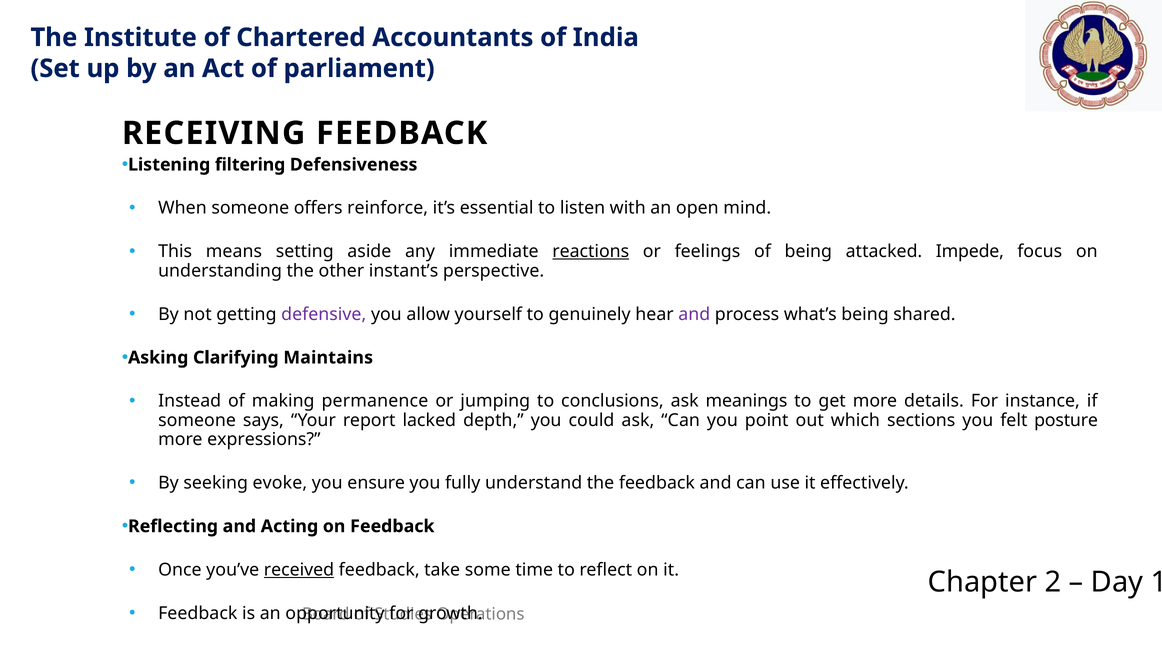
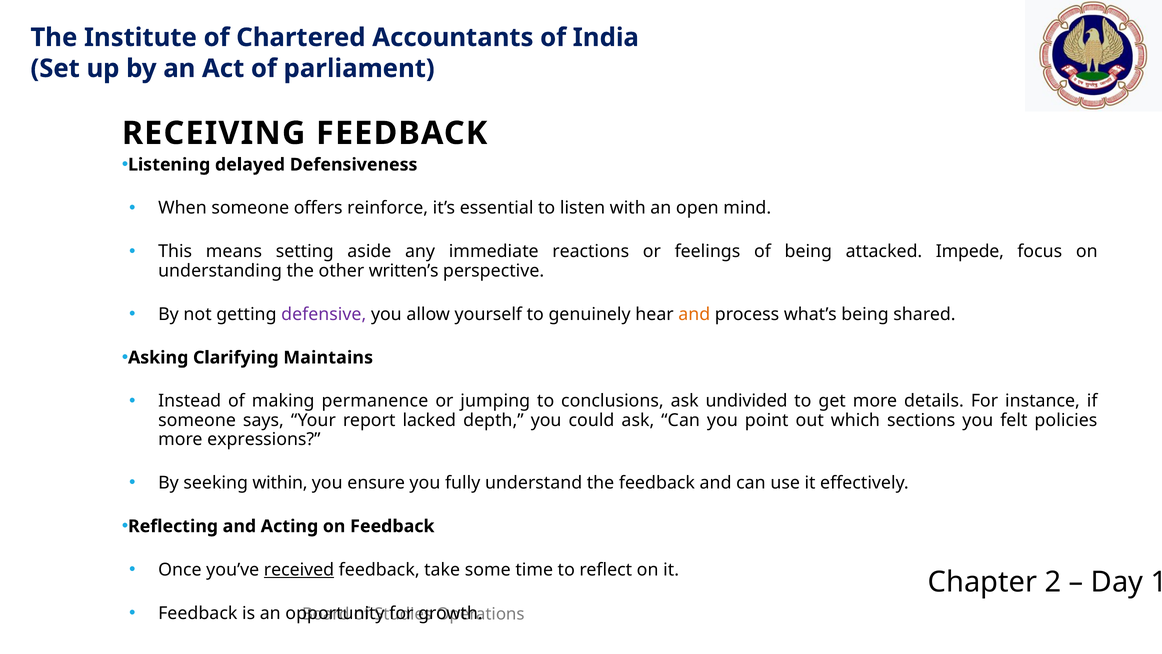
filtering: filtering -> delayed
reactions underline: present -> none
instant’s: instant’s -> written’s
and at (694, 314) colour: purple -> orange
meanings: meanings -> undivided
posture: posture -> policies
evoke: evoke -> within
